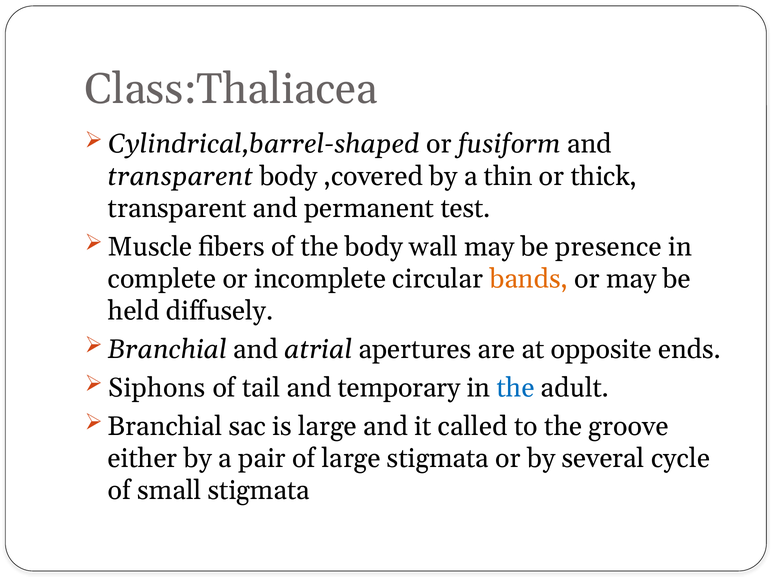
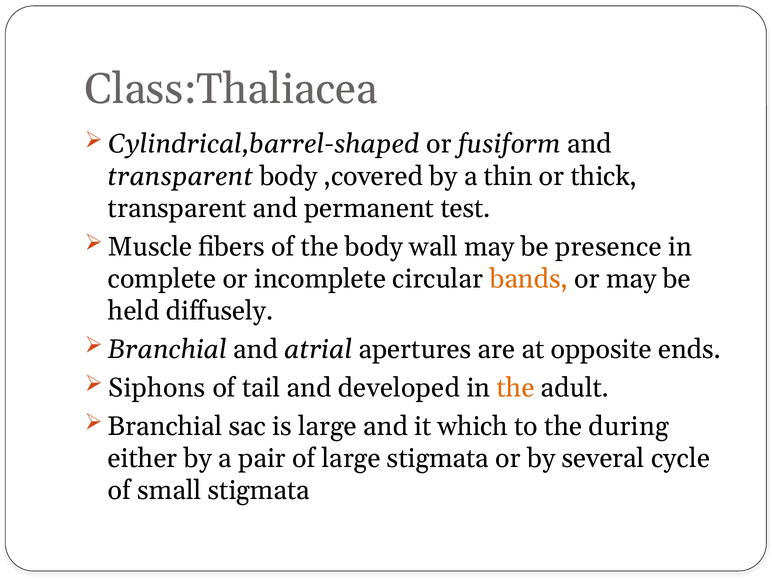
temporary: temporary -> developed
the at (516, 388) colour: blue -> orange
called: called -> which
groove: groove -> during
